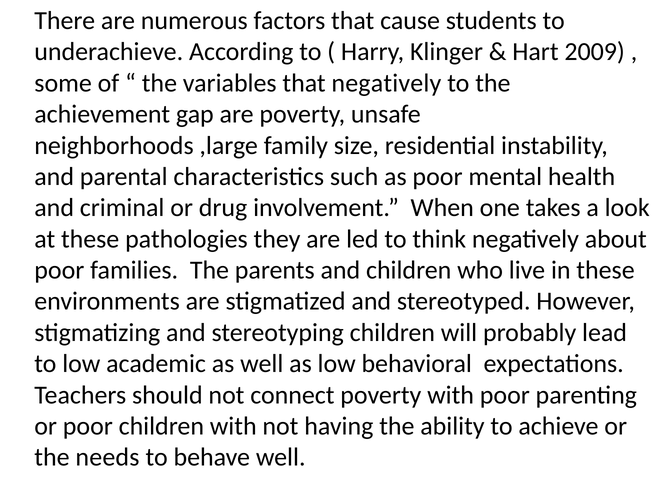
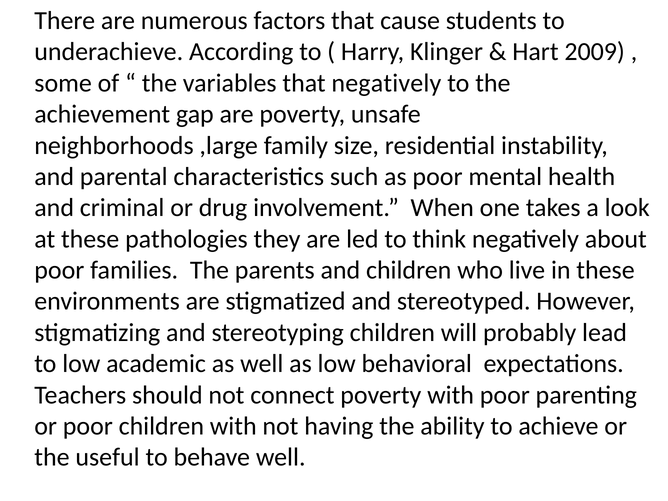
needs: needs -> useful
